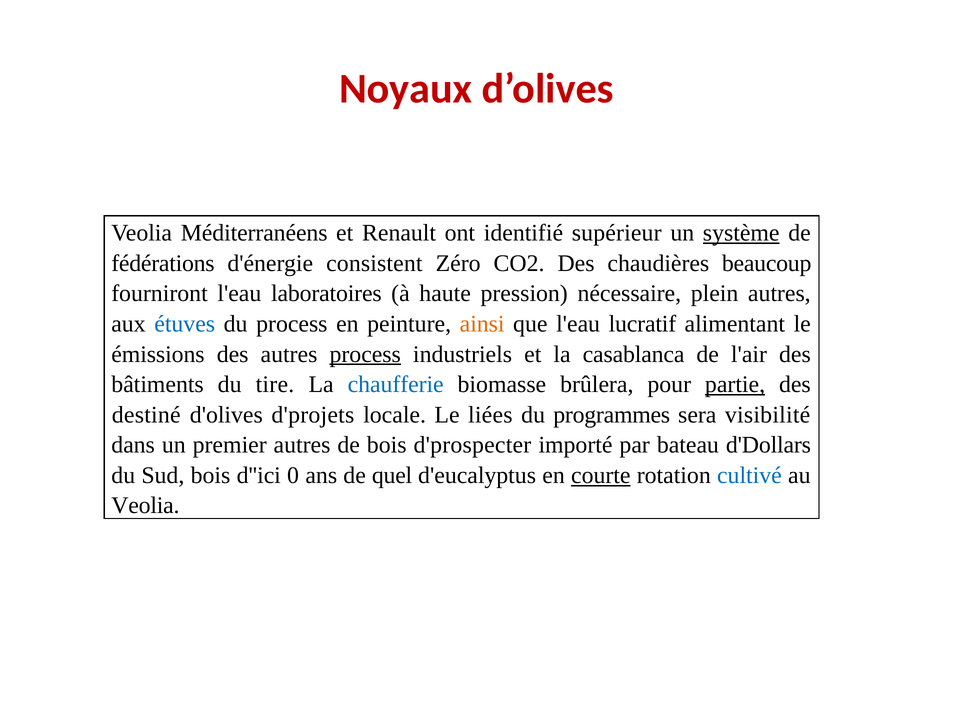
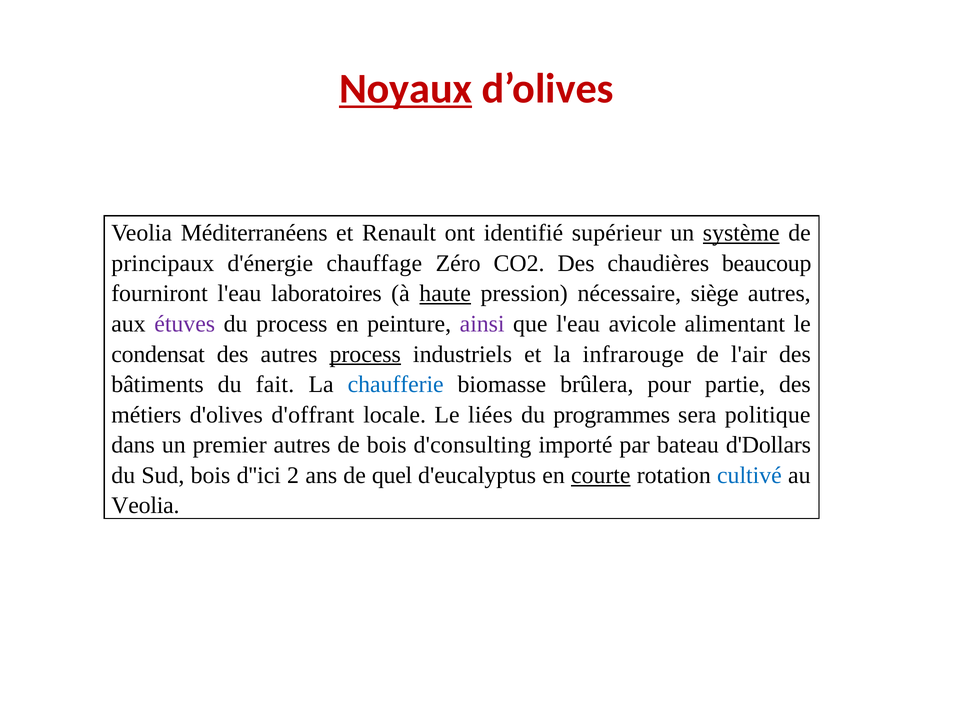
Noyaux underline: none -> present
fédérations: fédérations -> principaux
consistent: consistent -> chauffage
haute underline: none -> present
plein: plein -> siège
étuves colour: blue -> purple
ainsi colour: orange -> purple
lucratif: lucratif -> avicole
émissions: émissions -> condensat
casablanca: casablanca -> infrarouge
tire: tire -> fait
partie underline: present -> none
destiné: destiné -> métiers
d'projets: d'projets -> d'offrant
visibilité: visibilité -> politique
d'prospecter: d'prospecter -> d'consulting
0: 0 -> 2
